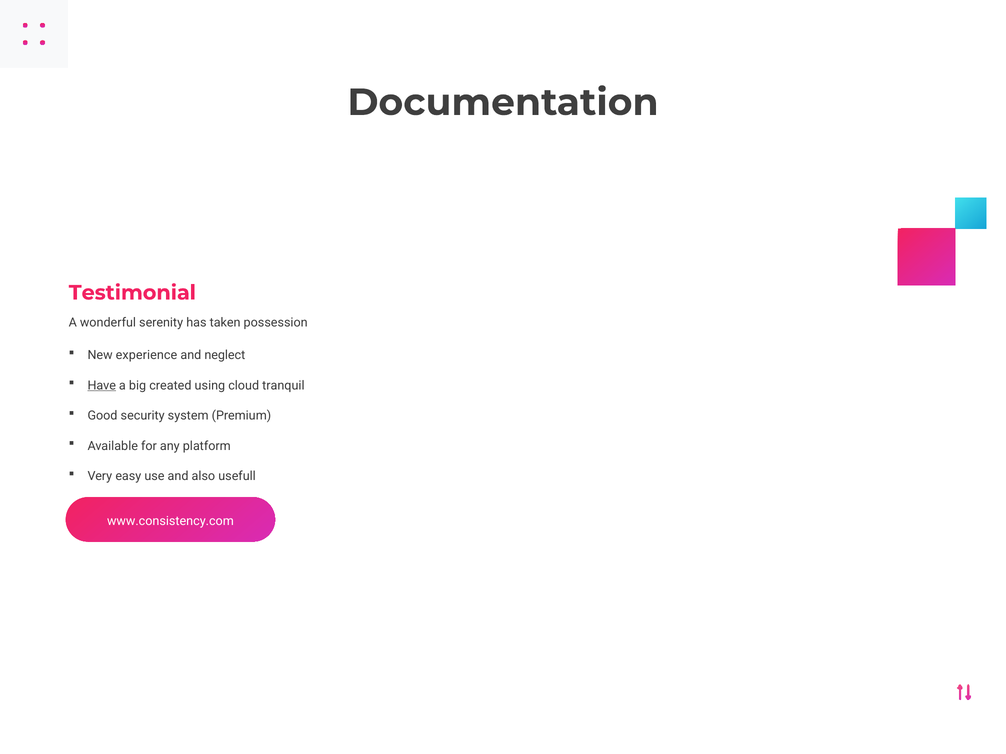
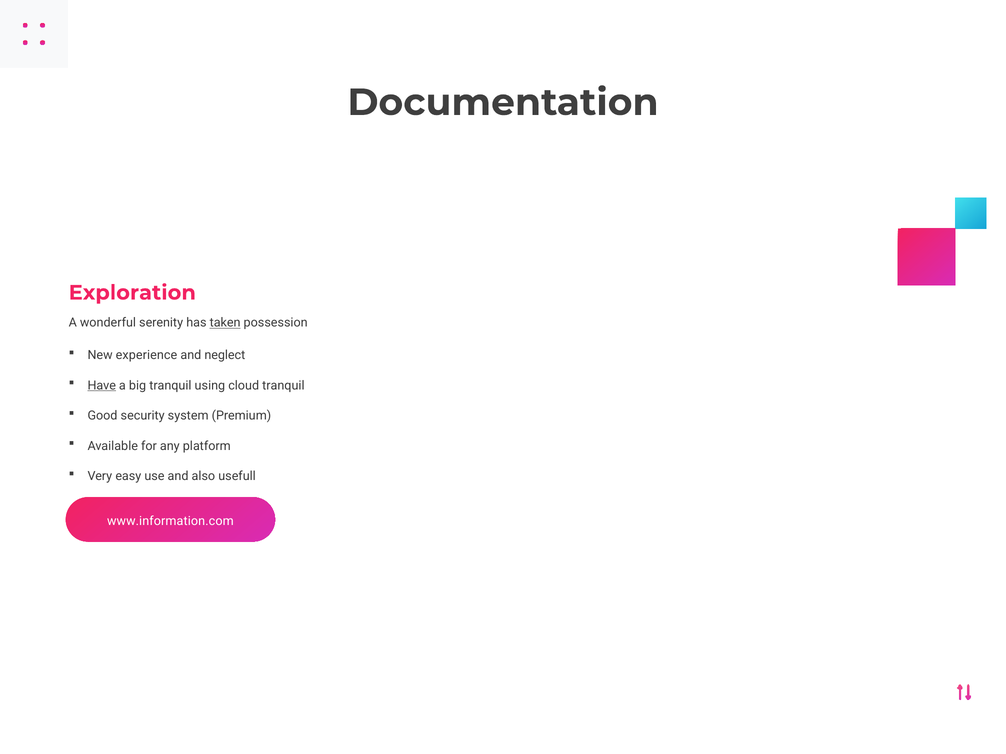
Testimonial: Testimonial -> Exploration
taken underline: none -> present
big created: created -> tranquil
www.consistency.com: www.consistency.com -> www.information.com
